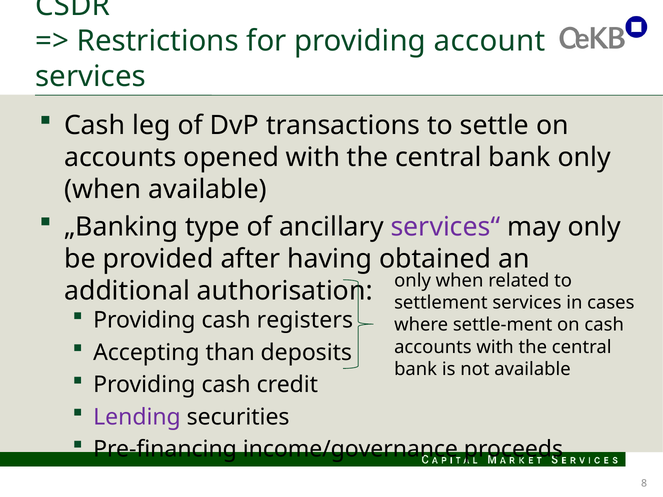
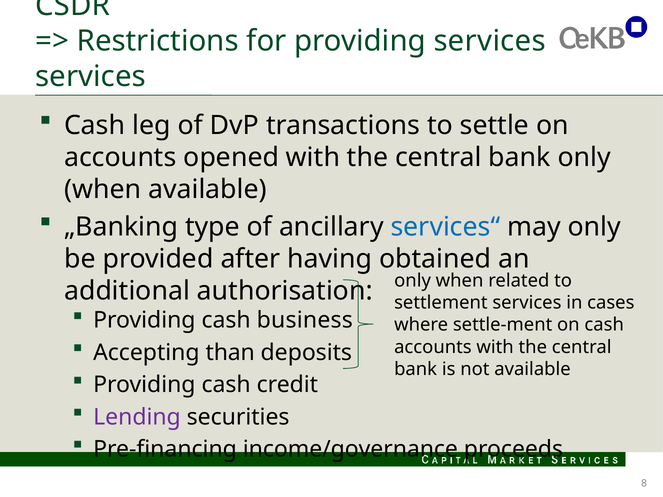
providing account: account -> services
services“ colour: purple -> blue
registers: registers -> business
